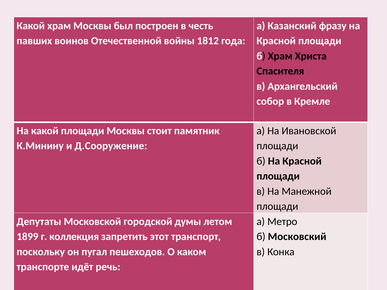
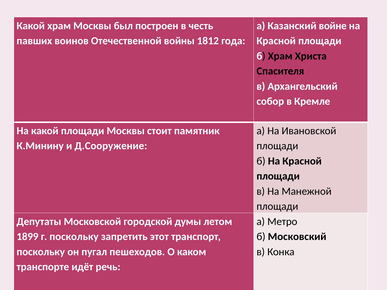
фразу: фразу -> войне
г коллекция: коллекция -> поскольку
